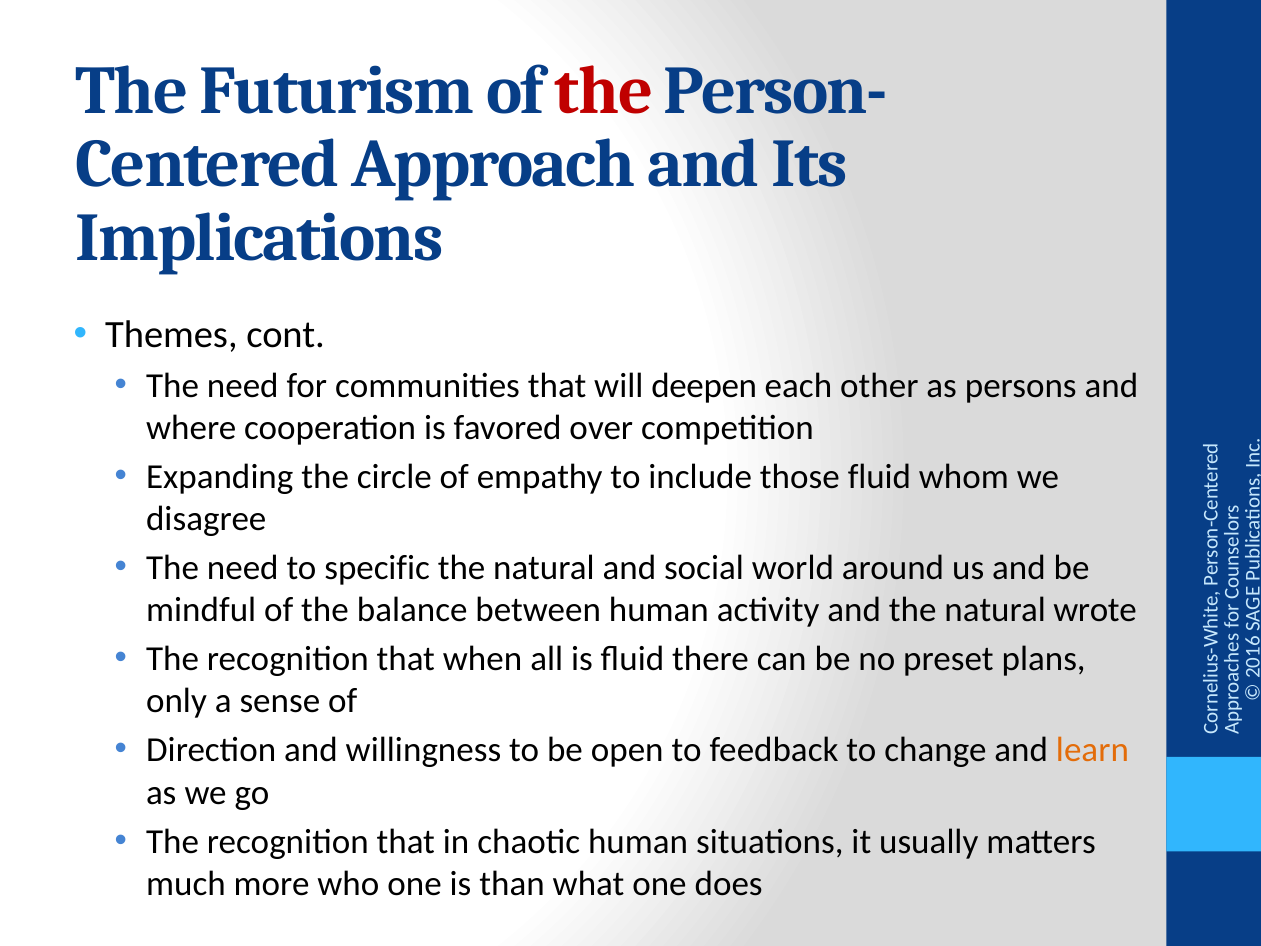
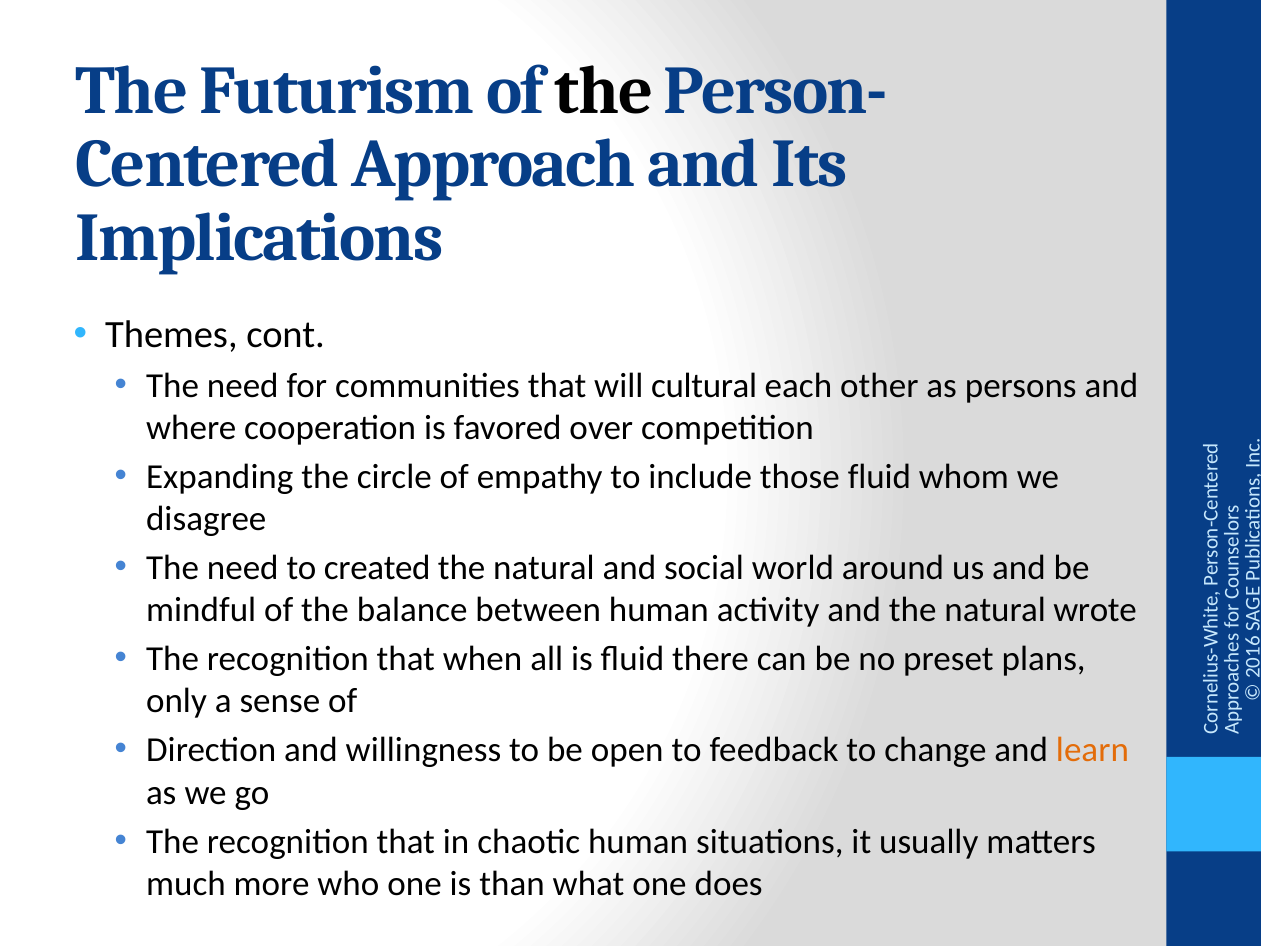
the at (604, 91) colour: red -> black
deepen: deepen -> cultural
specific: specific -> created
